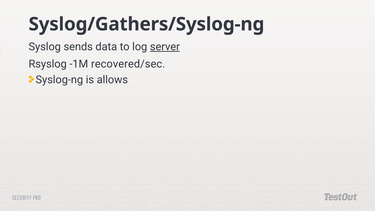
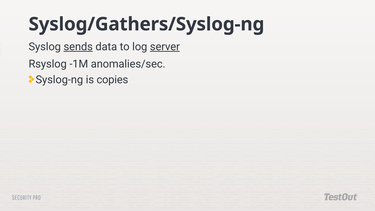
sends underline: none -> present
recovered/sec: recovered/sec -> anomalies/sec
allows: allows -> copies
